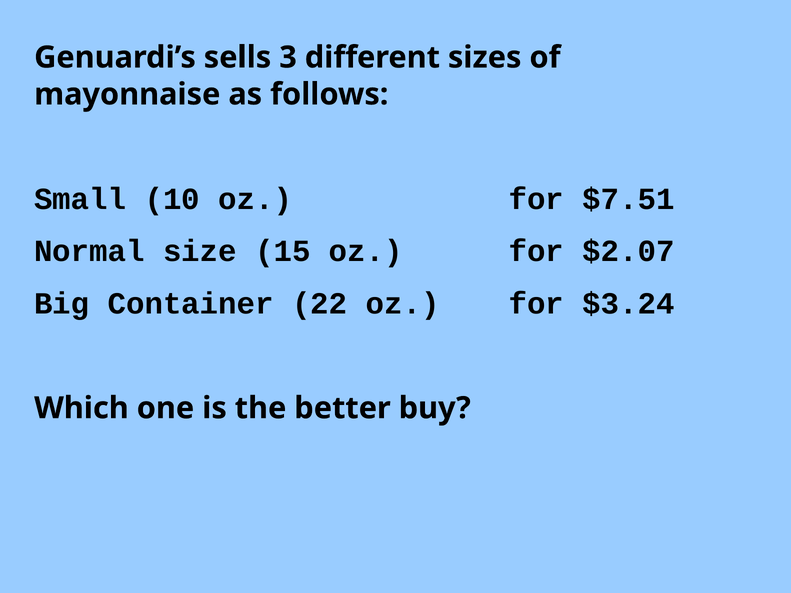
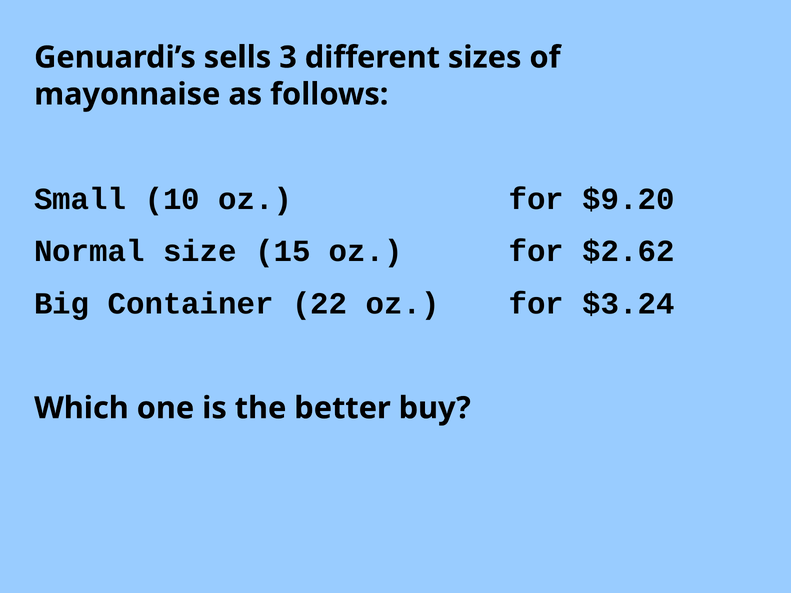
$7.51: $7.51 -> $9.20
$2.07: $2.07 -> $2.62
